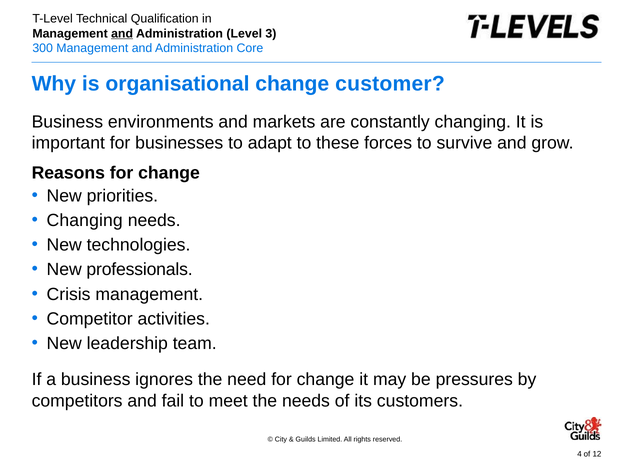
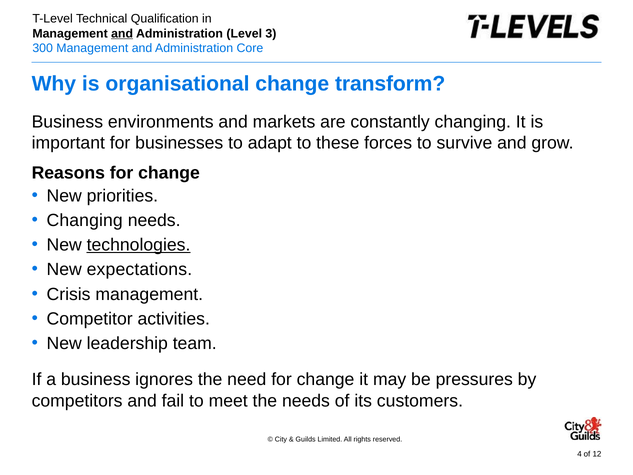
customer: customer -> transform
technologies underline: none -> present
professionals: professionals -> expectations
